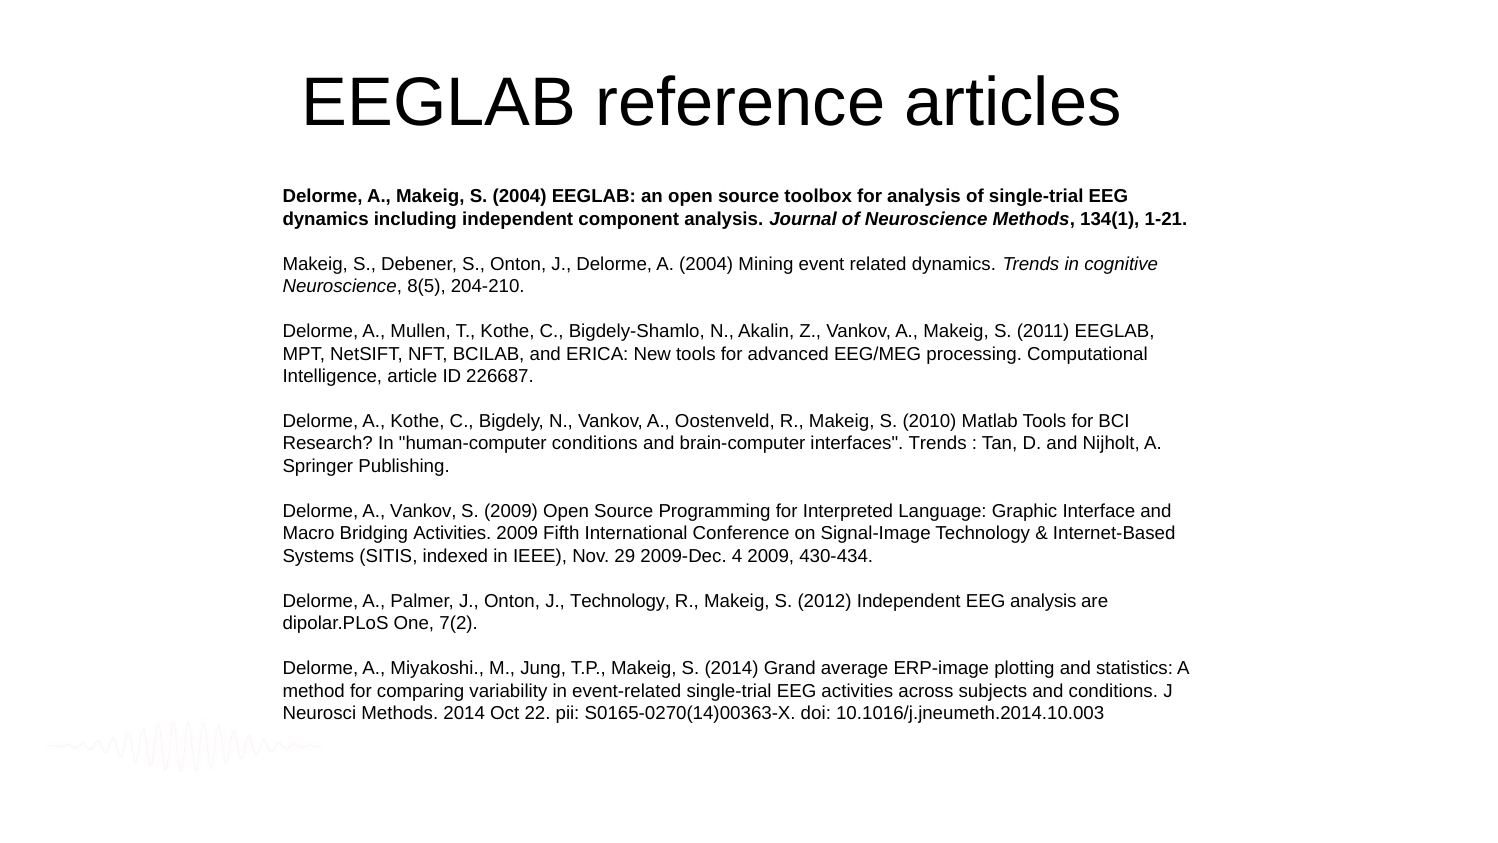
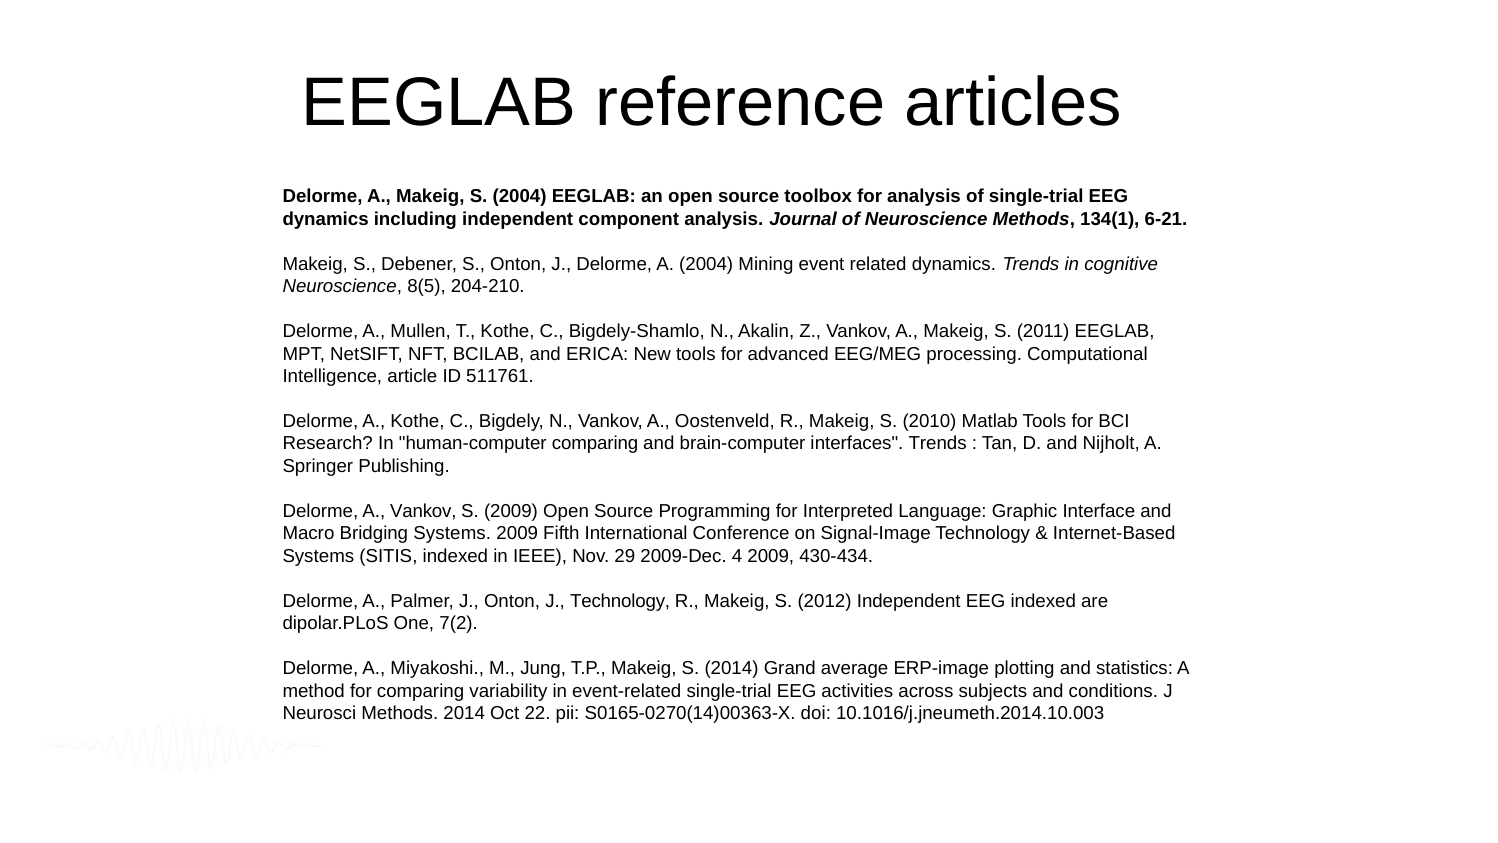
1-21: 1-21 -> 6-21
226687: 226687 -> 511761
human-computer conditions: conditions -> comparing
Bridging Activities: Activities -> Systems
EEG analysis: analysis -> indexed
